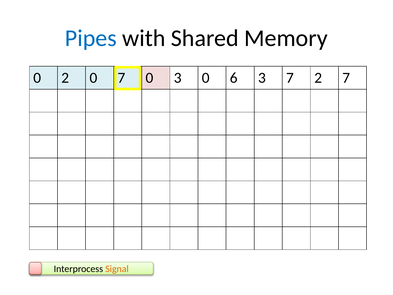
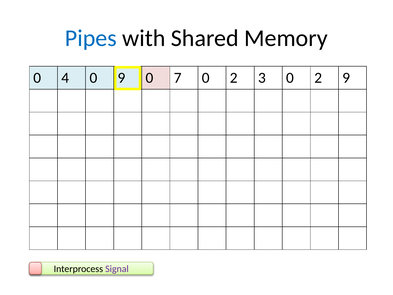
0 2: 2 -> 4
0 7: 7 -> 9
0 3: 3 -> 7
6 at (234, 78): 6 -> 2
3 7: 7 -> 0
2 7: 7 -> 9
Signal colour: orange -> purple
